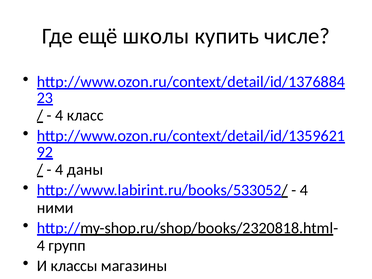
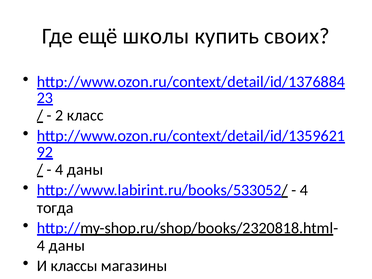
числе: числе -> своих
4 at (59, 115): 4 -> 2
ними: ними -> тогда
групп at (67, 246): групп -> даны
